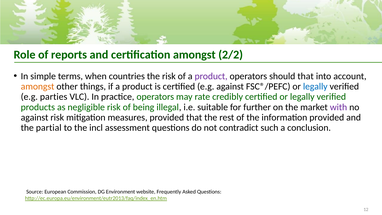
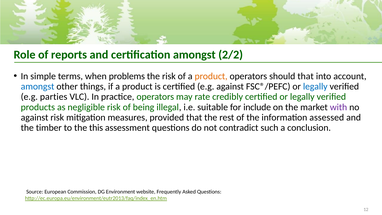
countries: countries -> problems
product at (211, 76) colour: purple -> orange
amongst at (38, 86) colour: orange -> blue
further: further -> include
information provided: provided -> assessed
partial: partial -> timber
incl: incl -> this
